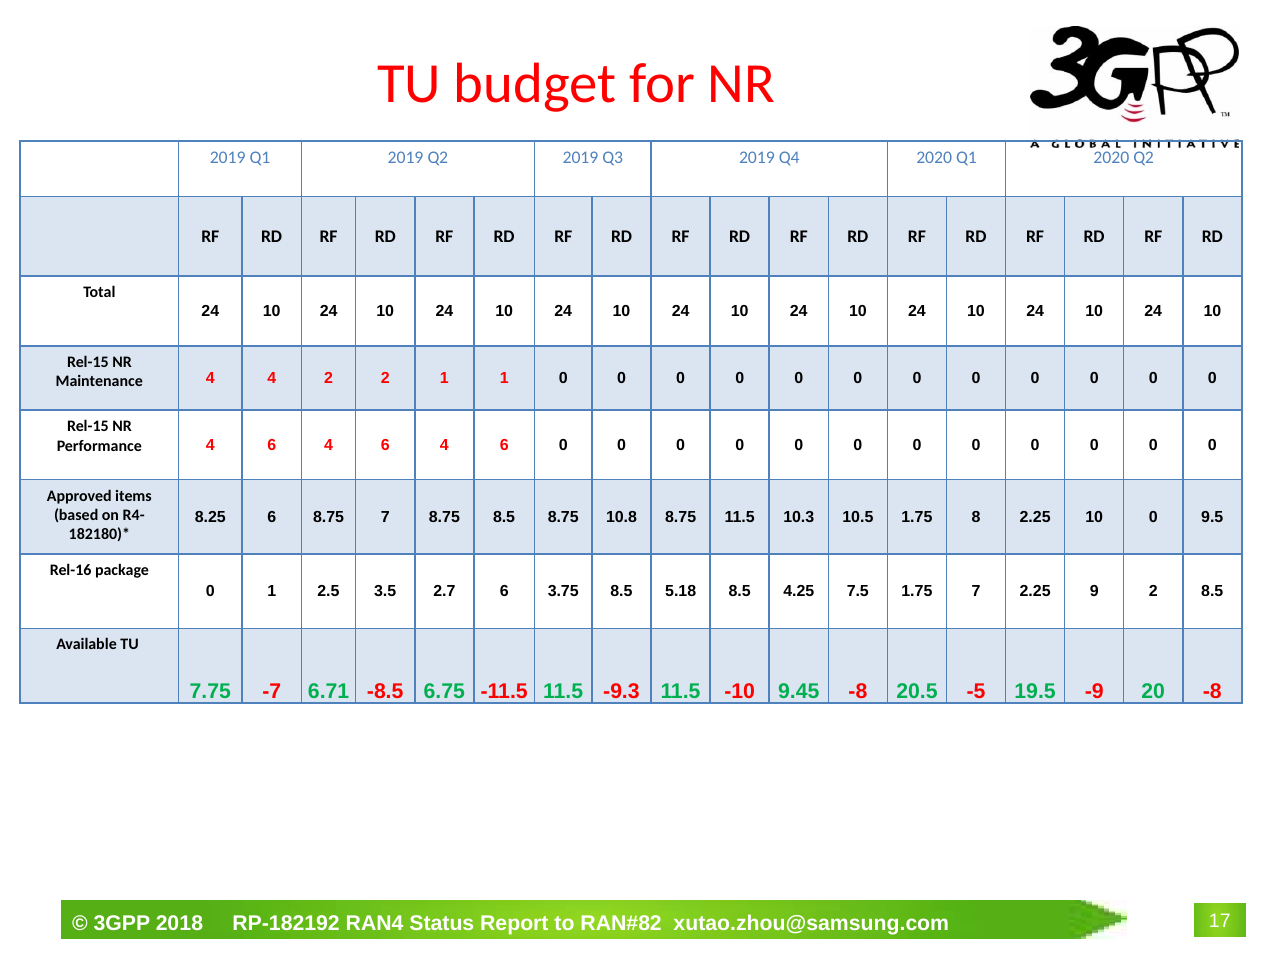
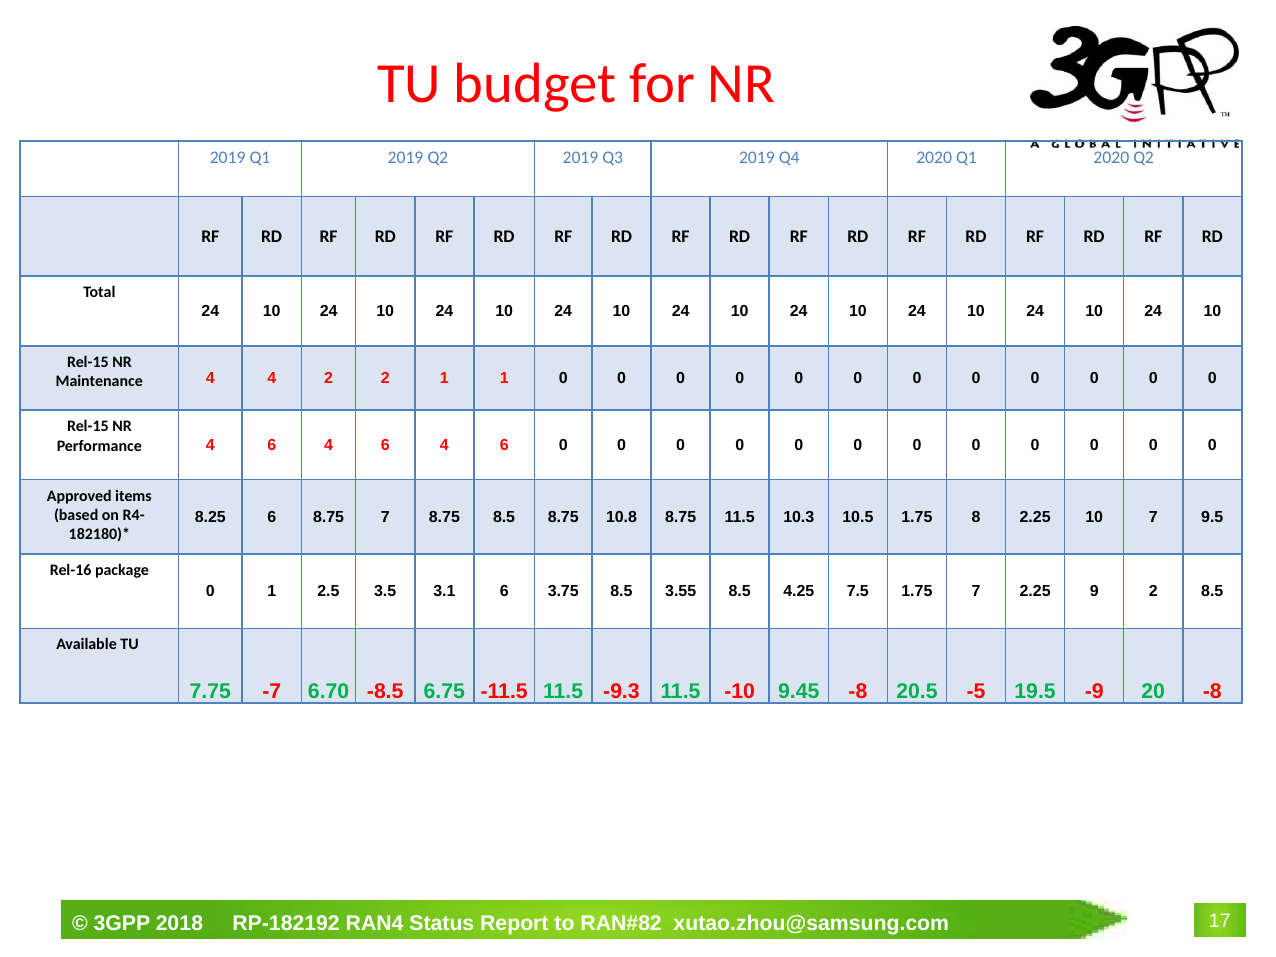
10 0: 0 -> 7
2.7: 2.7 -> 3.1
5.18: 5.18 -> 3.55
6.71: 6.71 -> 6.70
